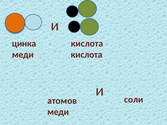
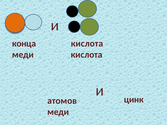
цинка: цинка -> конца
соли: соли -> цинк
